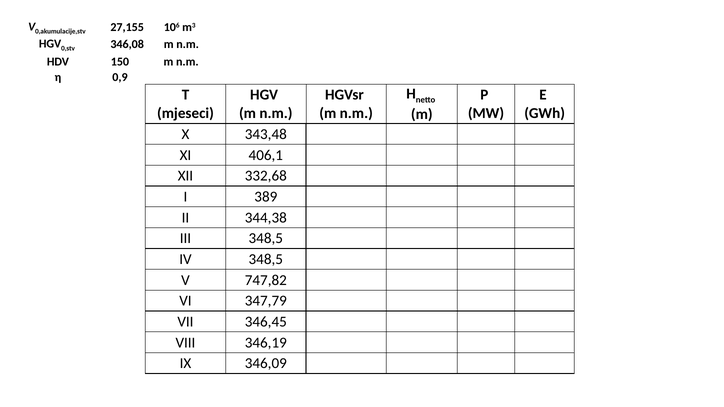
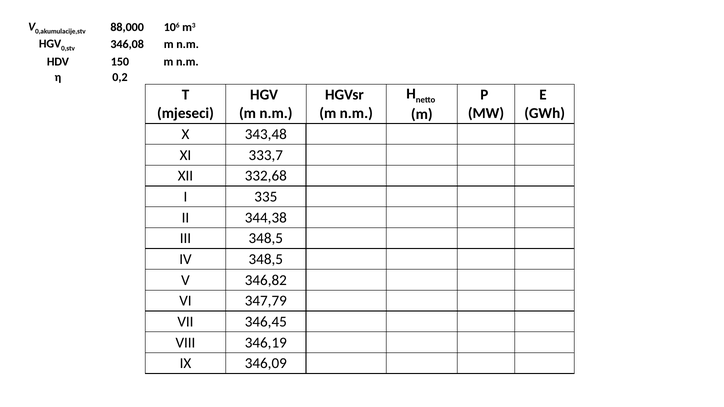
27,155: 27,155 -> 88,000
0,9: 0,9 -> 0,2
406,1: 406,1 -> 333,7
389: 389 -> 335
747,82: 747,82 -> 346,82
